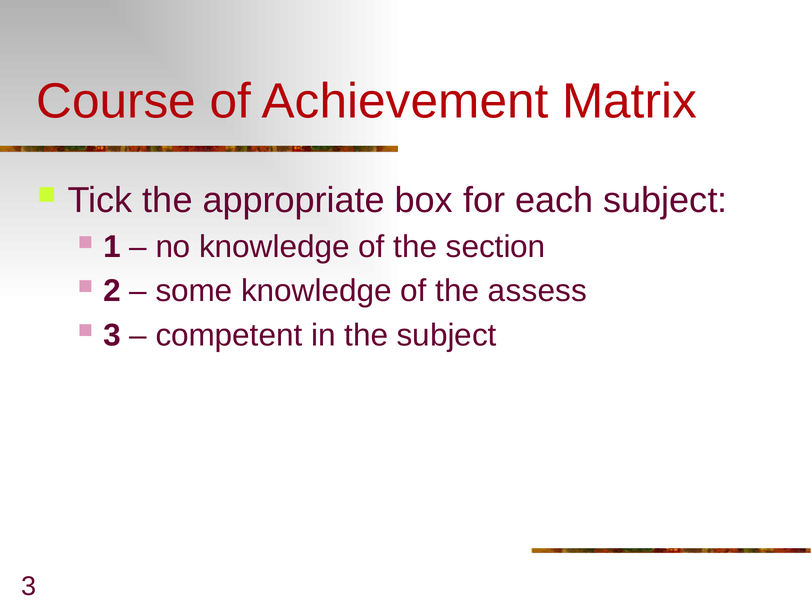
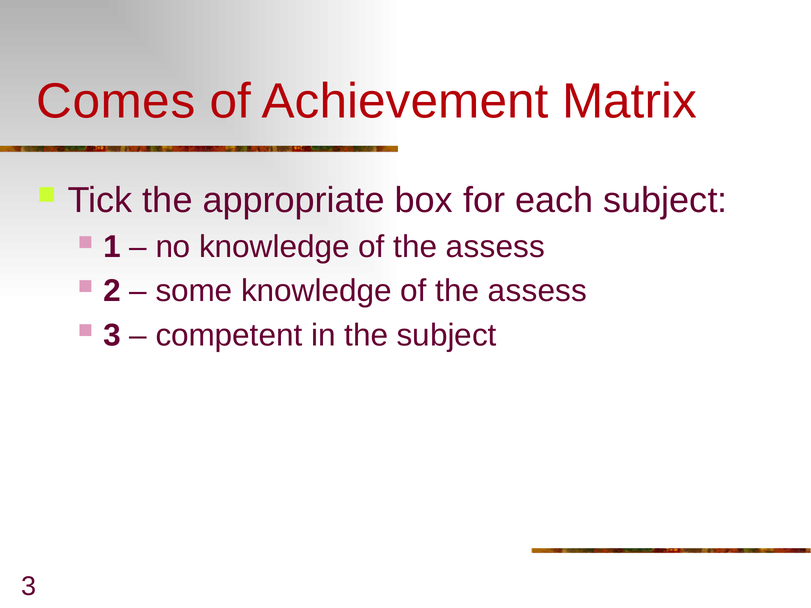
Course: Course -> Comes
section at (496, 247): section -> assess
